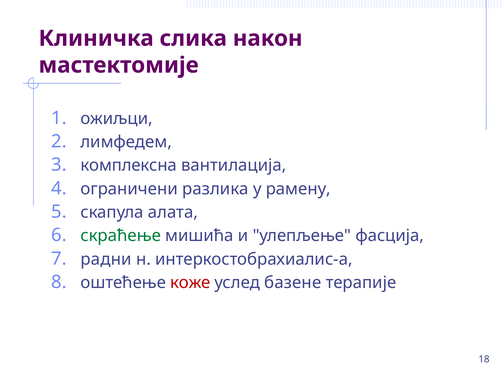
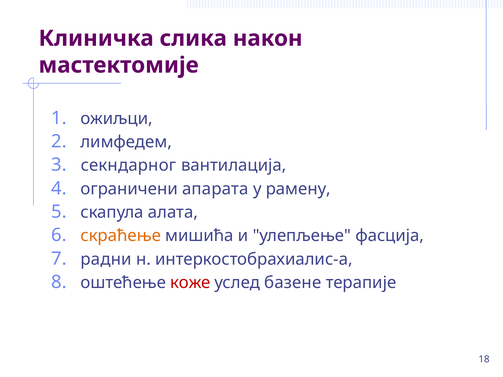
комплексна: комплексна -> секндарног
разлика: разлика -> апарата
скраћење colour: green -> orange
